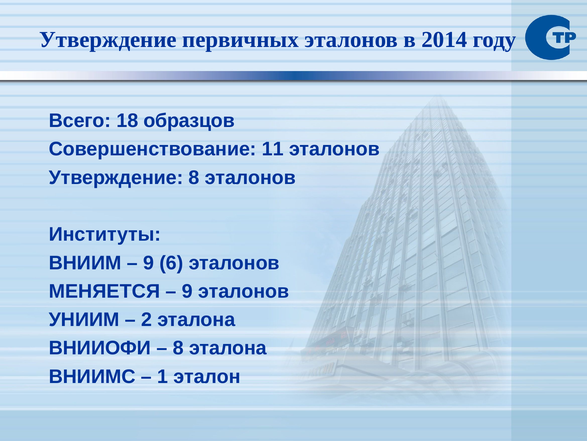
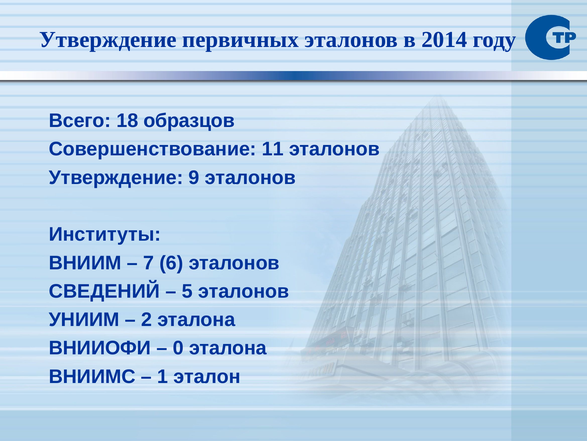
Утверждение 8: 8 -> 9
9 at (149, 262): 9 -> 7
МЕНЯЕТСЯ: МЕНЯЕТСЯ -> СВЕДЕНИЙ
9 at (187, 291): 9 -> 5
8 at (178, 348): 8 -> 0
